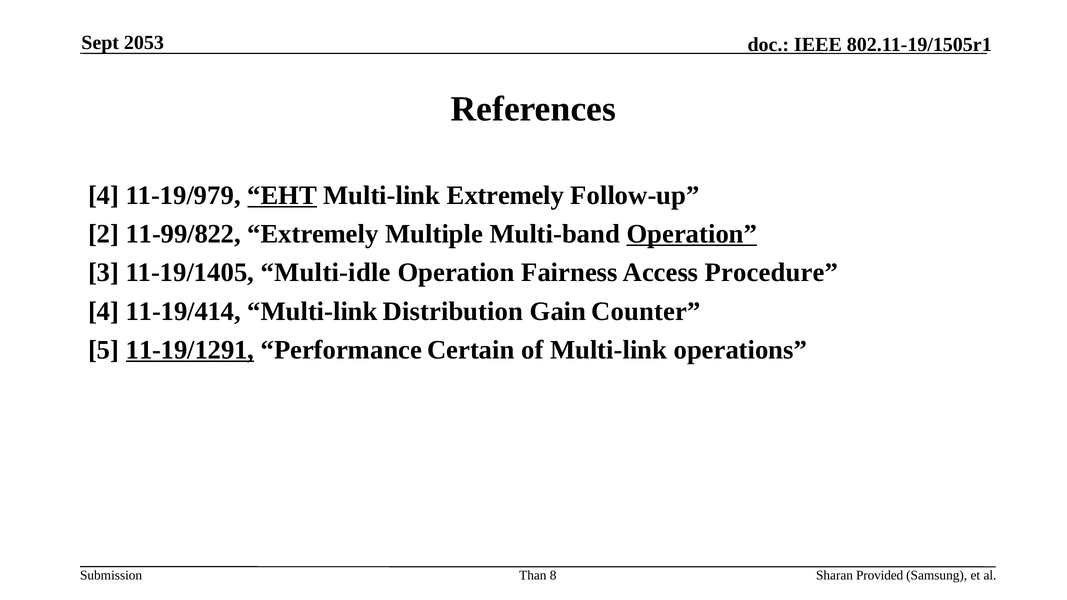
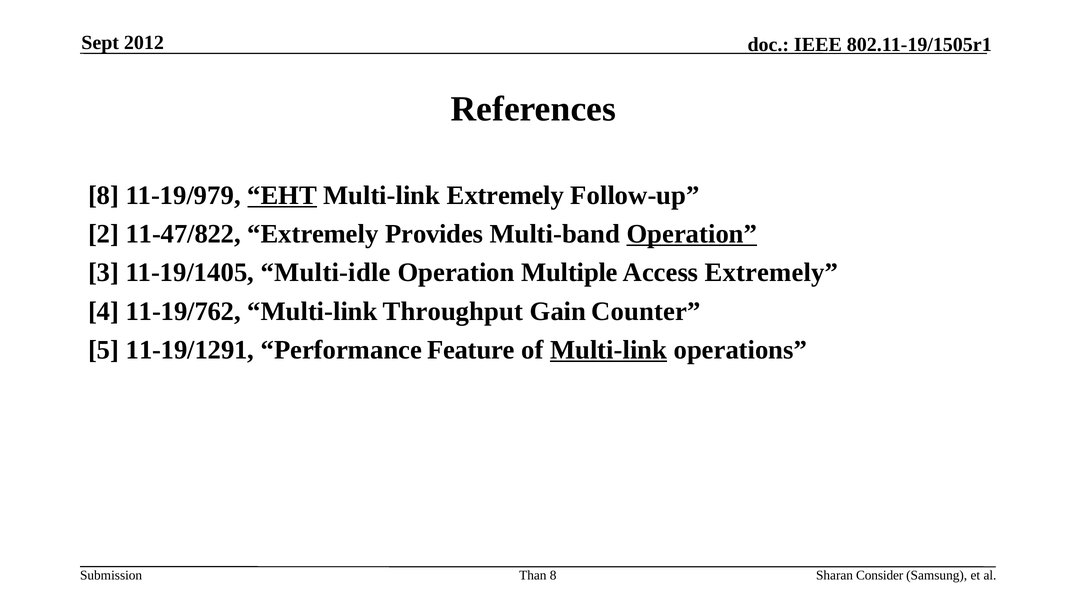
2053: 2053 -> 2012
4 at (104, 195): 4 -> 8
11-99/822: 11-99/822 -> 11-47/822
Multiple: Multiple -> Provides
Fairness: Fairness -> Multiple
Access Procedure: Procedure -> Extremely
11-19/414: 11-19/414 -> 11-19/762
Distribution: Distribution -> Throughput
11-19/1291 underline: present -> none
Certain: Certain -> Feature
Multi-link at (609, 350) underline: none -> present
Provided: Provided -> Consider
